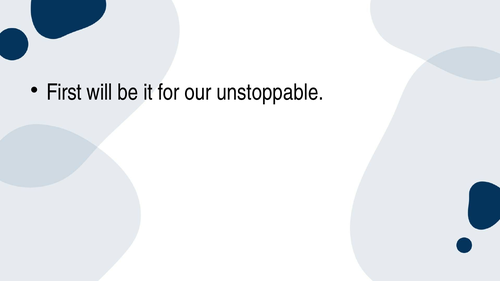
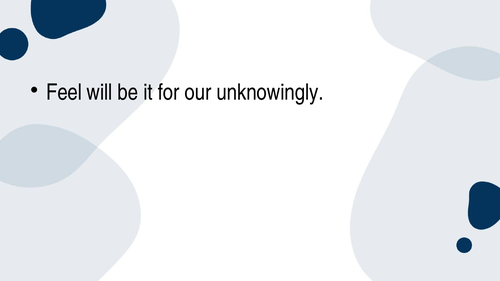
First: First -> Feel
unstoppable: unstoppable -> unknowingly
